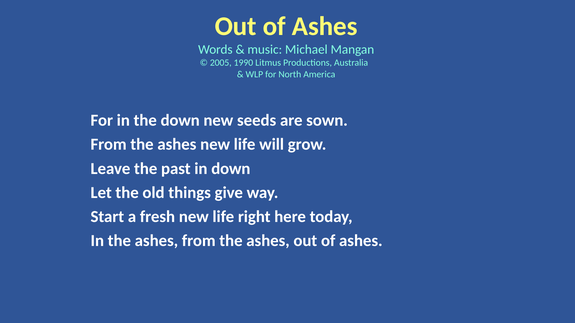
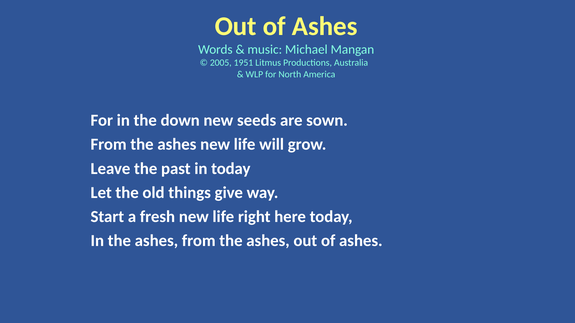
1990: 1990 -> 1951
in down: down -> today
